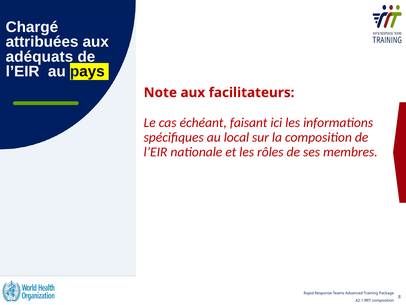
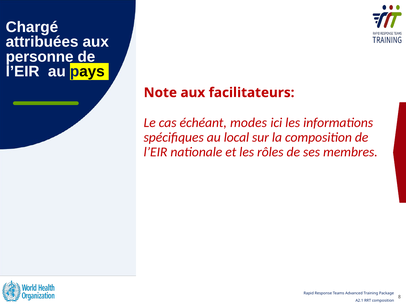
adéquats: adéquats -> personne
faisant: faisant -> modes
